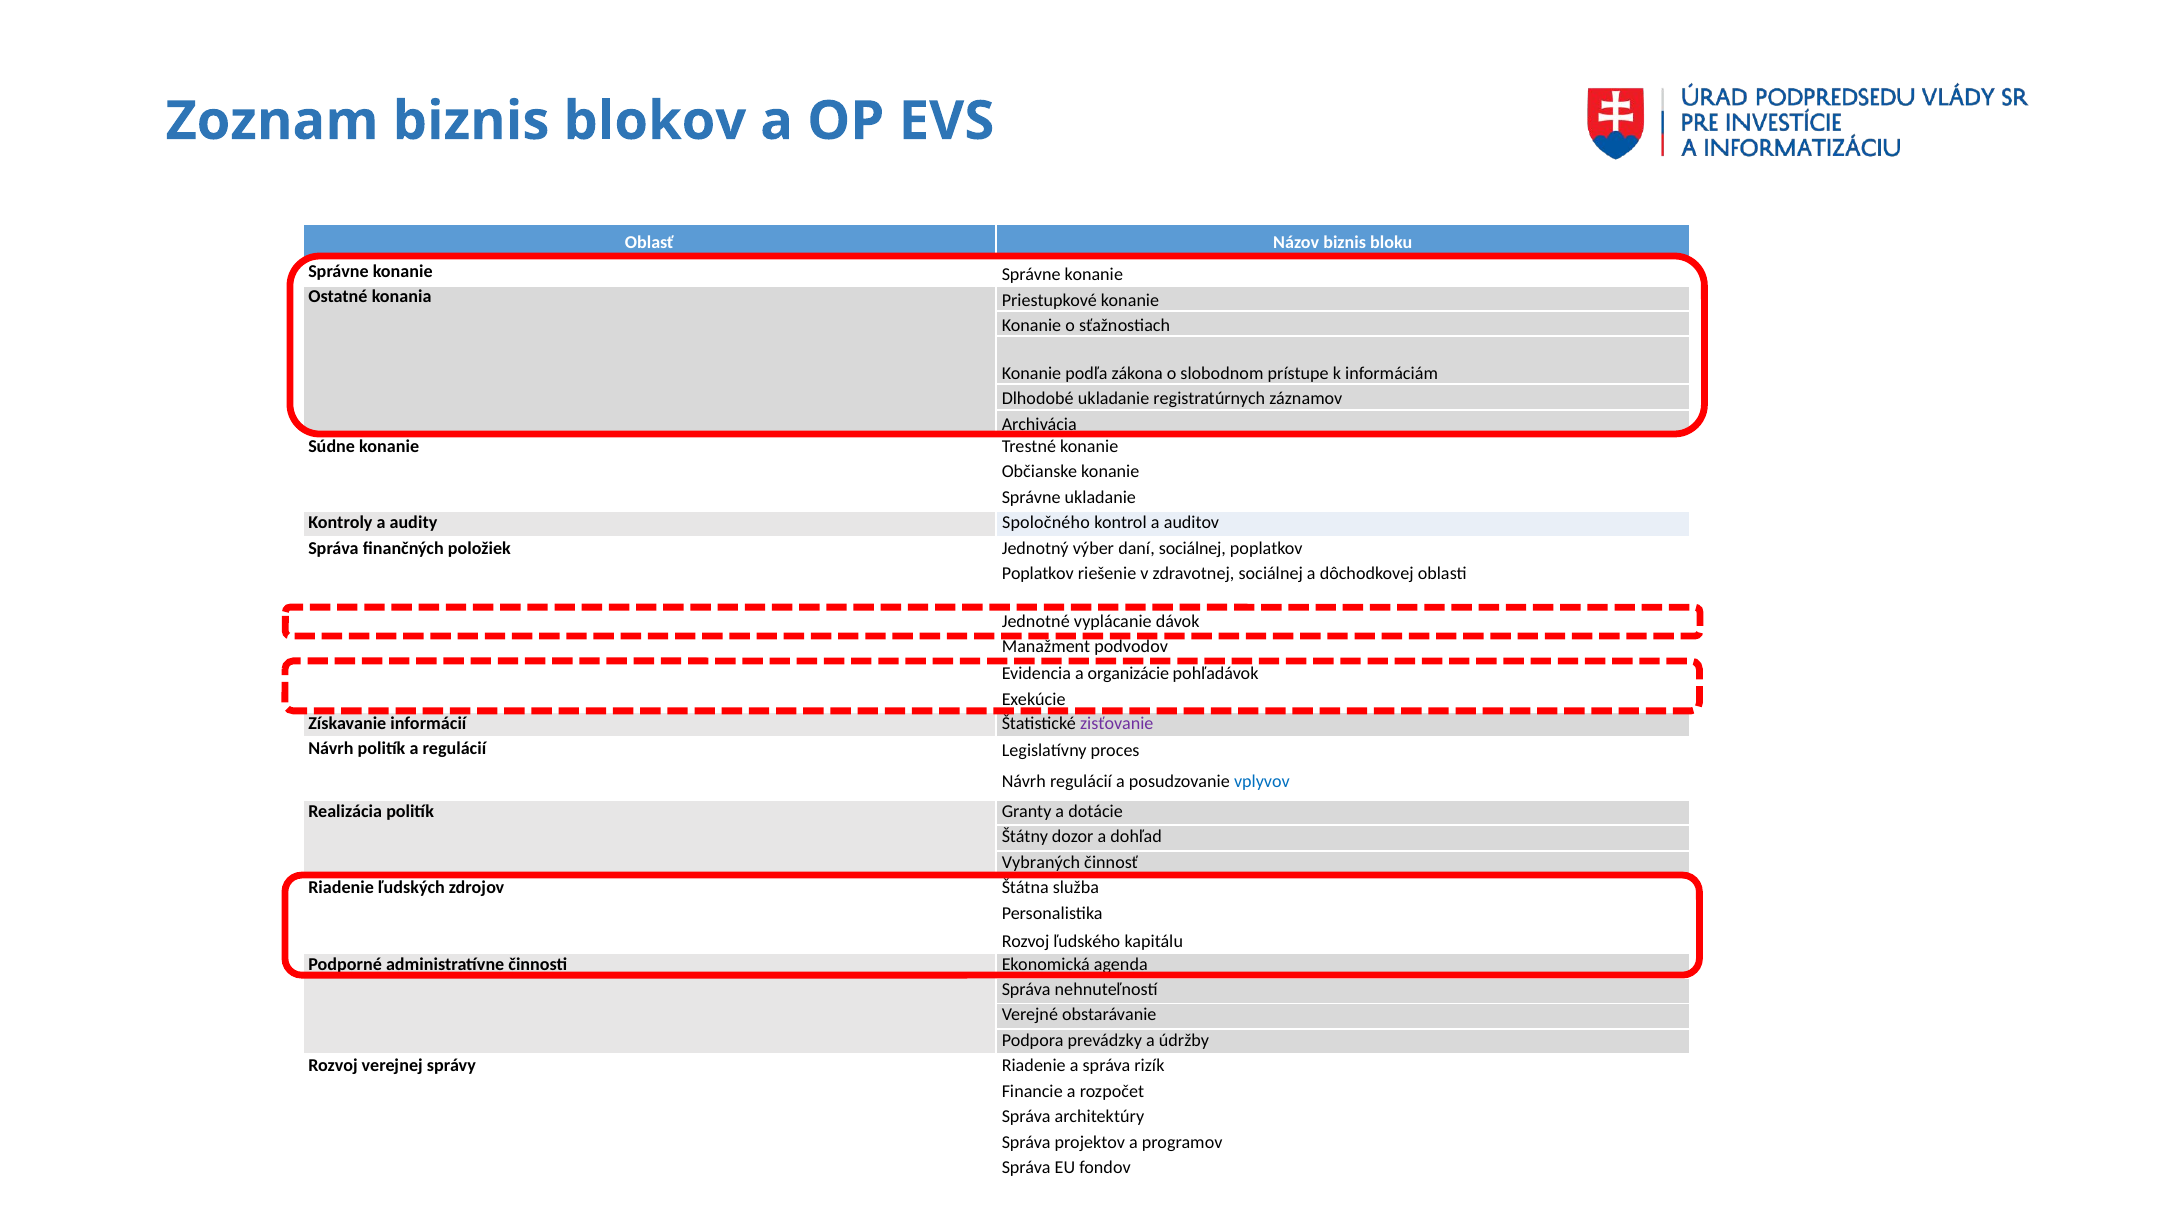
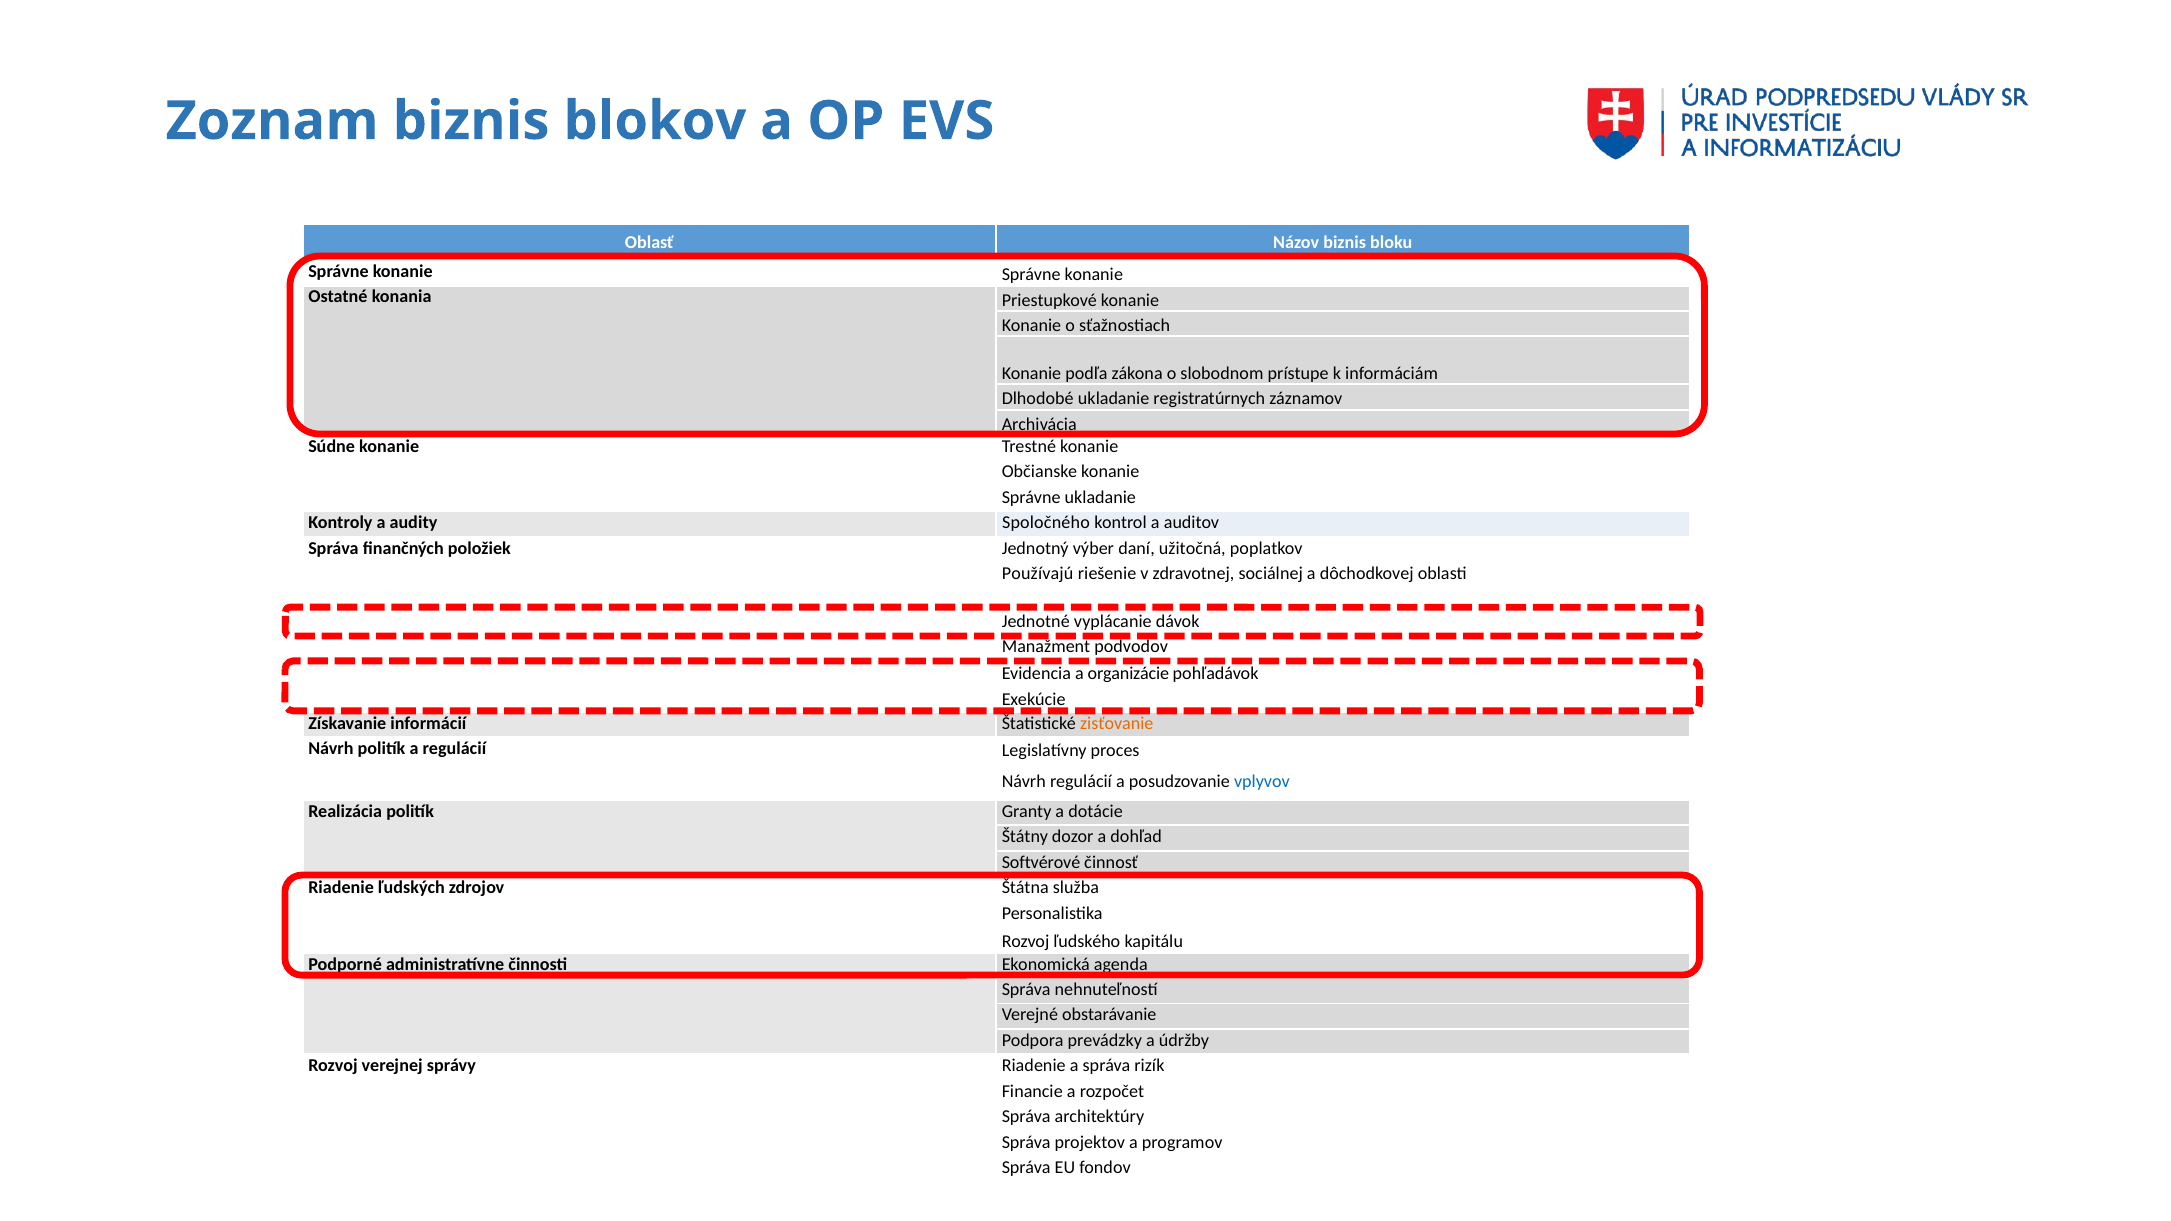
daní sociálnej: sociálnej -> užitočná
Poplatkov at (1038, 574): Poplatkov -> Používajú
zisťovanie colour: purple -> orange
Vybraných: Vybraných -> Softvérové
